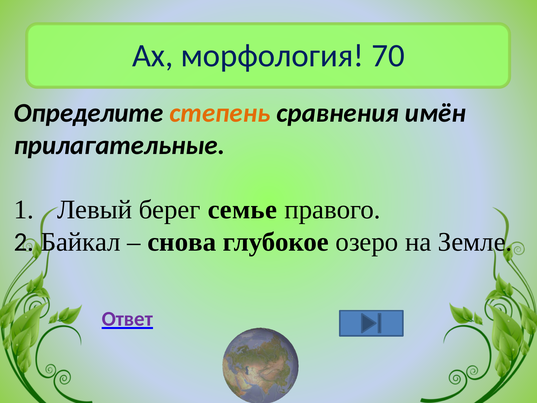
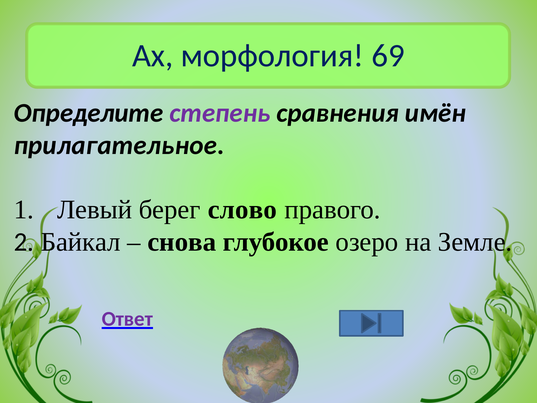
70: 70 -> 69
степень colour: orange -> purple
прилагательные: прилагательные -> прилагательное
семье: семье -> слово
